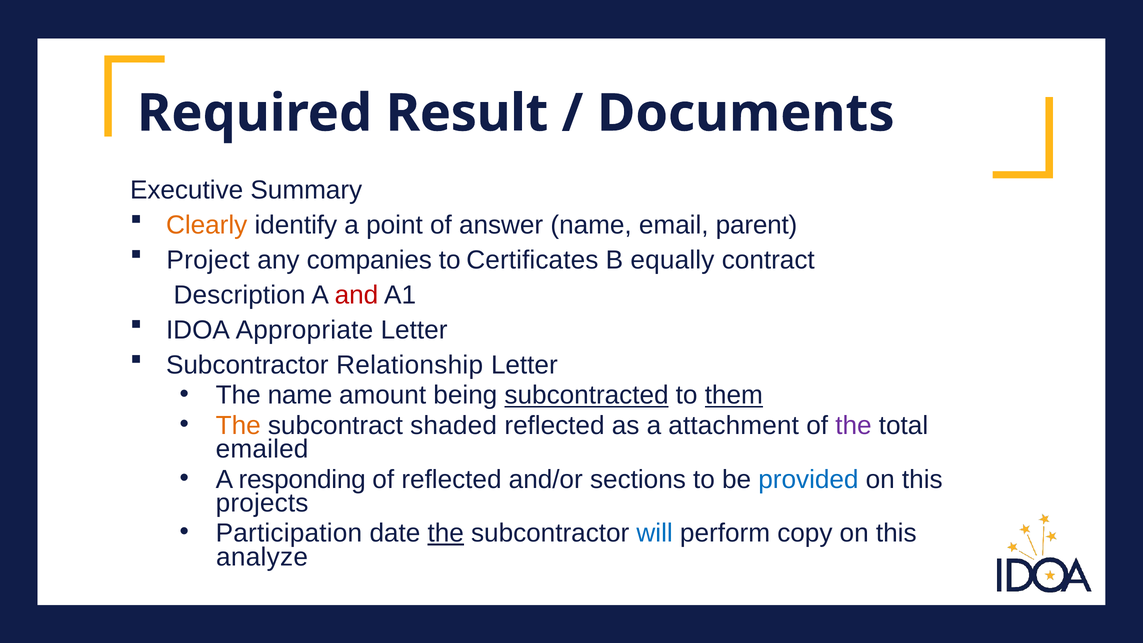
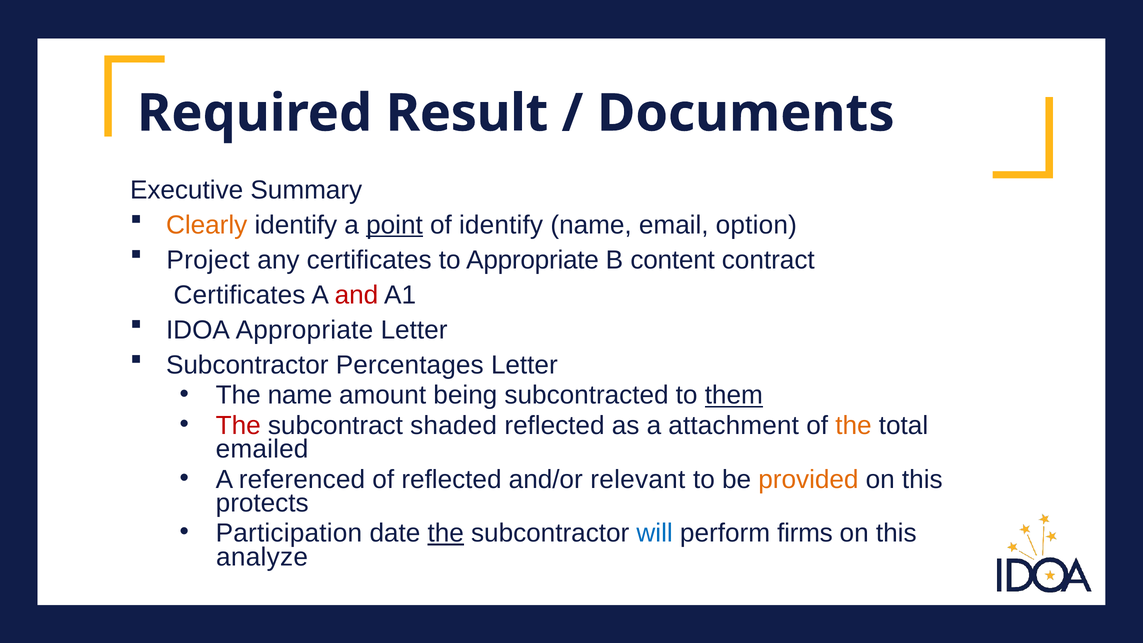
point underline: none -> present
of answer: answer -> identify
parent: parent -> option
any companies: companies -> certificates
to Certificates: Certificates -> Appropriate
equally: equally -> content
Description at (240, 295): Description -> Certificates
Relationship: Relationship -> Percentages
subcontracted underline: present -> none
The at (238, 425) colour: orange -> red
the at (853, 425) colour: purple -> orange
responding: responding -> referenced
sections: sections -> relevant
provided colour: blue -> orange
projects: projects -> protects
copy: copy -> firms
